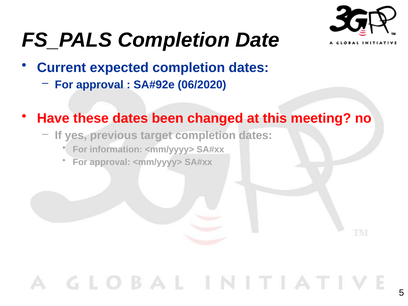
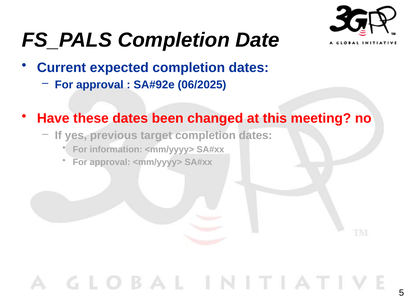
06/2020: 06/2020 -> 06/2025
